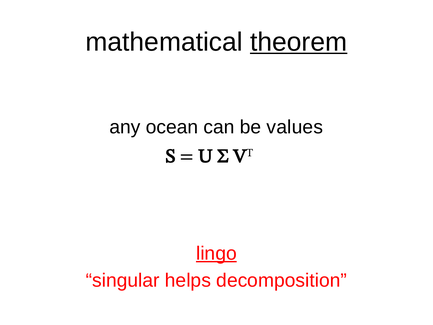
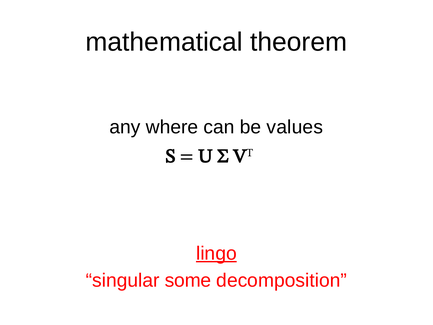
theorem underline: present -> none
ocean: ocean -> where
helps: helps -> some
